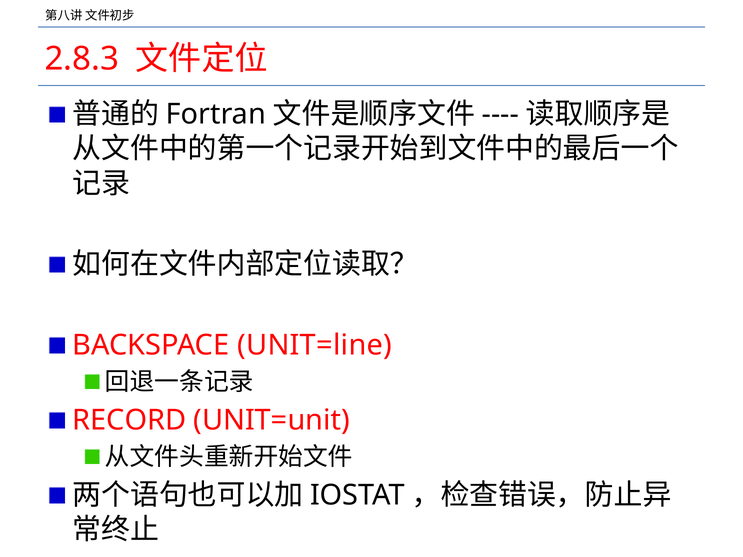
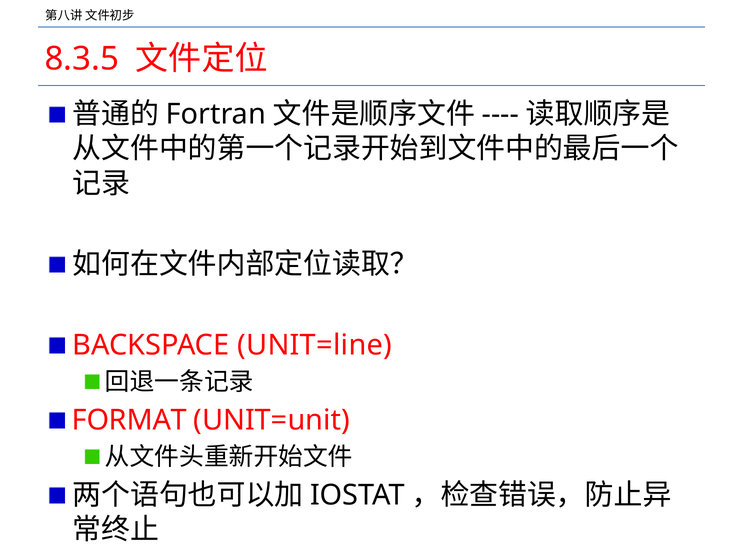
2.8.3: 2.8.3 -> 8.3.5
RECORD: RECORD -> FORMAT
